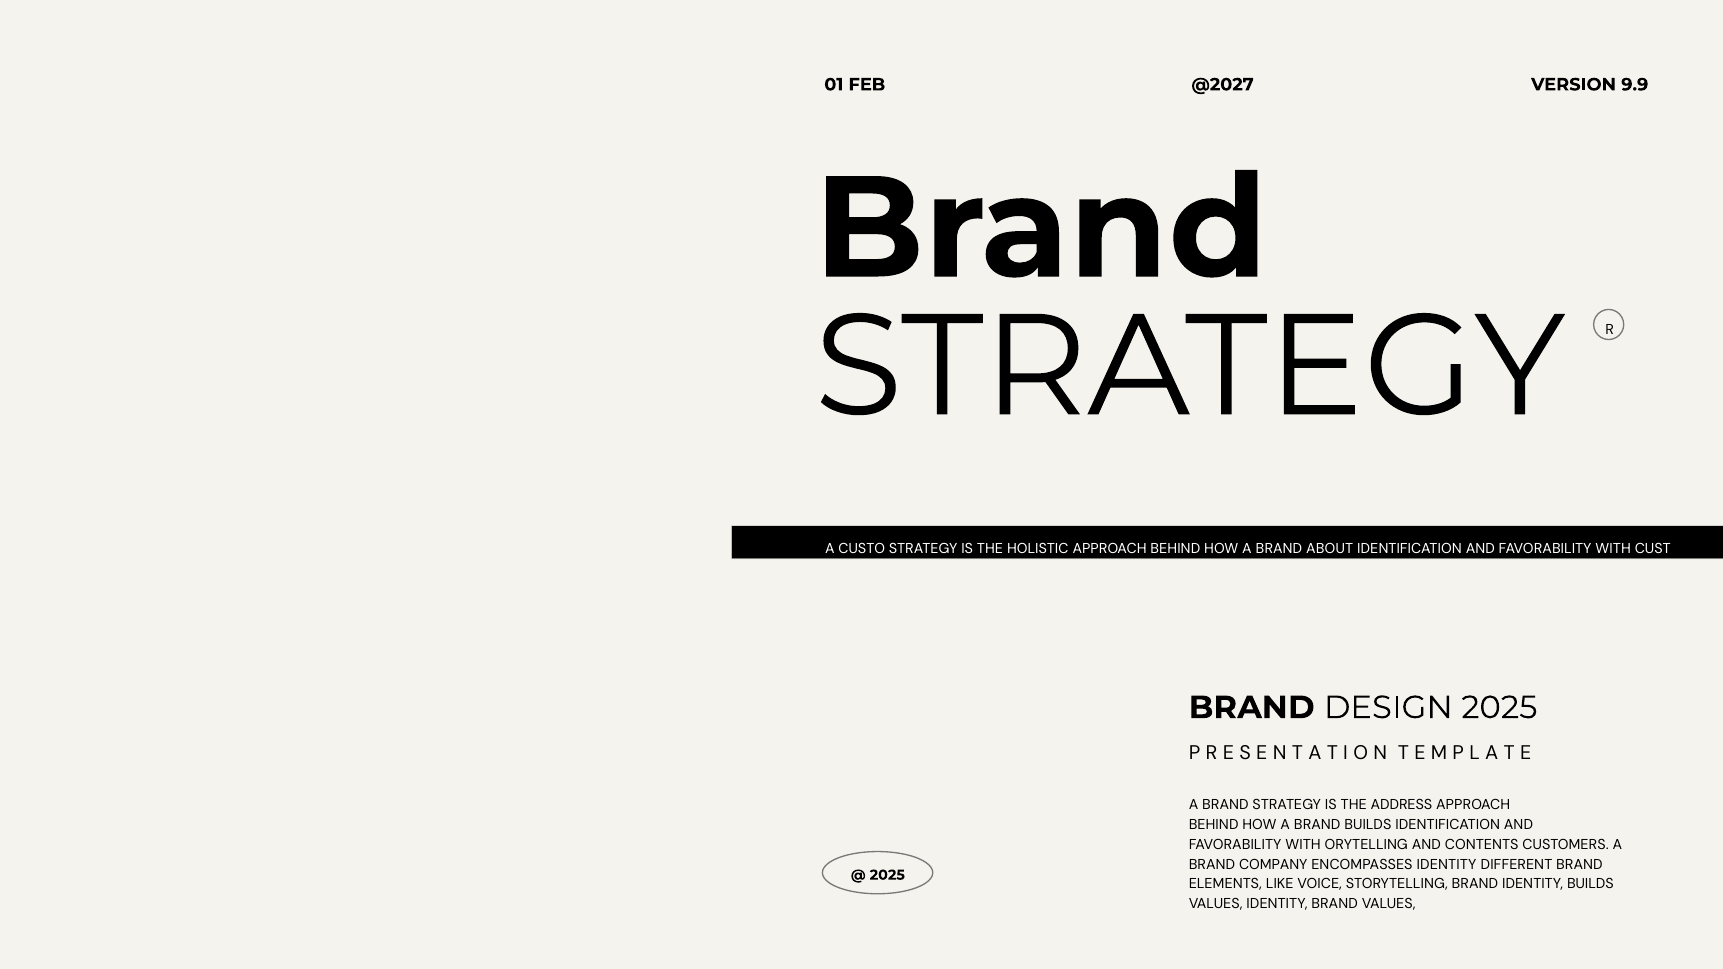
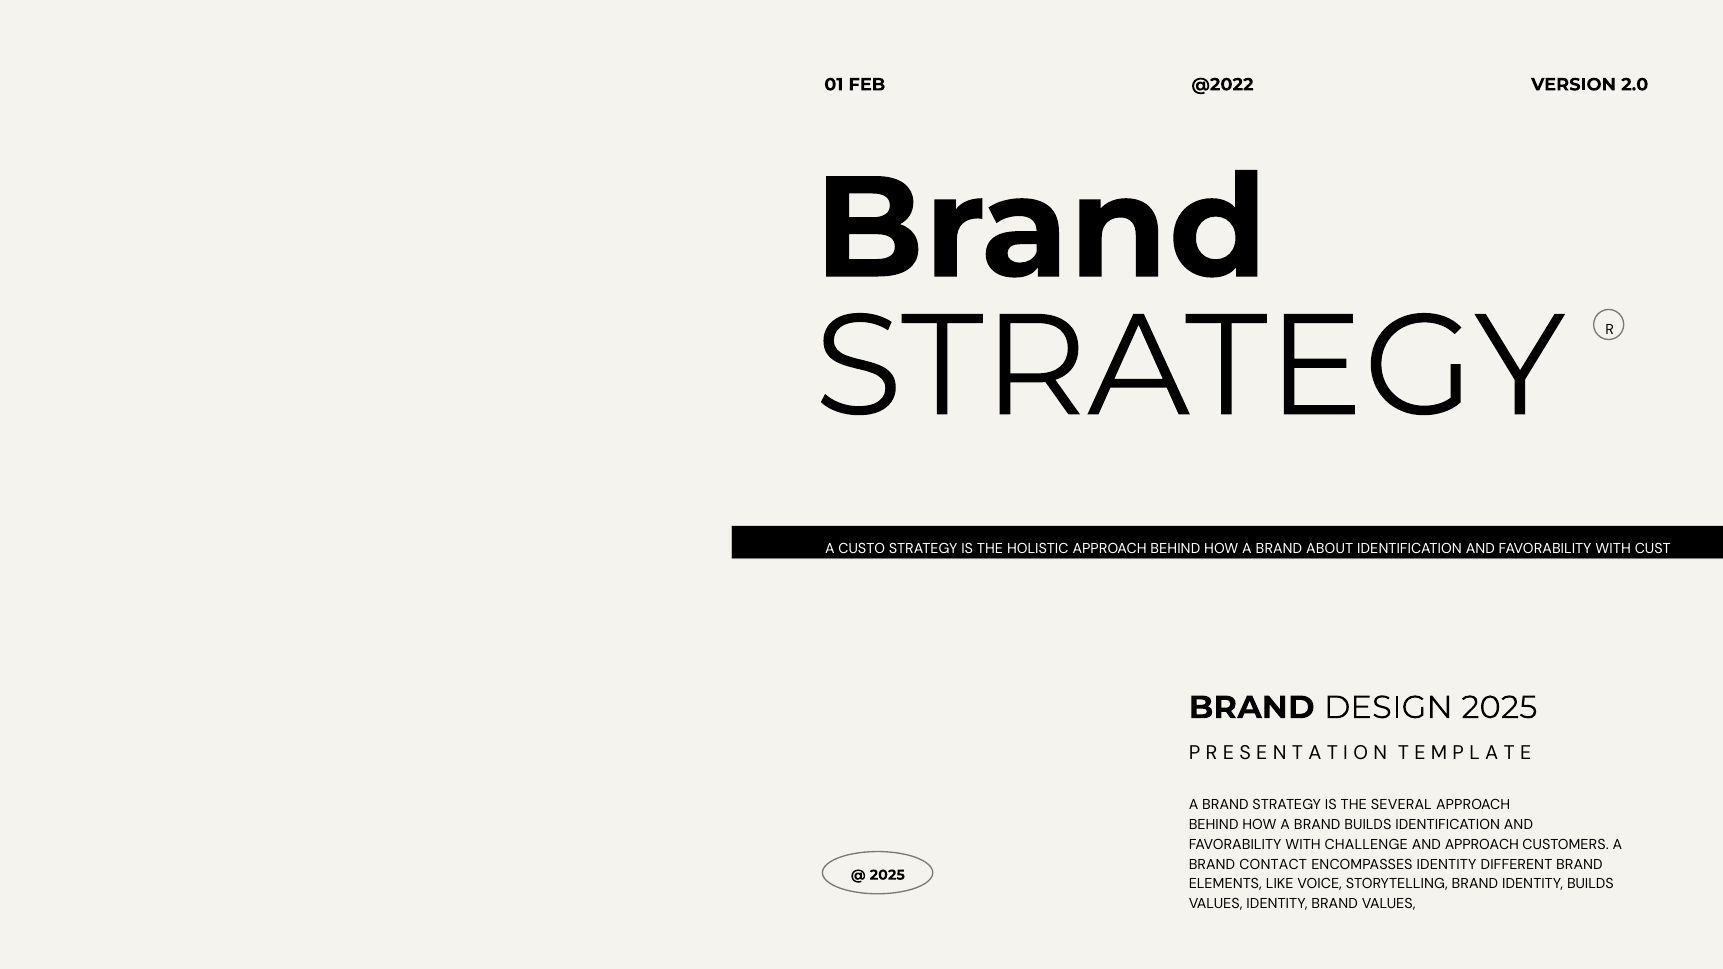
@2027: @2027 -> @2022
9.9: 9.9 -> 2.0
ADDRESS: ADDRESS -> SEVERAL
ORYTELLING: ORYTELLING -> CHALLENGE
AND CONTENTS: CONTENTS -> APPROACH
COMPANY: COMPANY -> CONTACT
